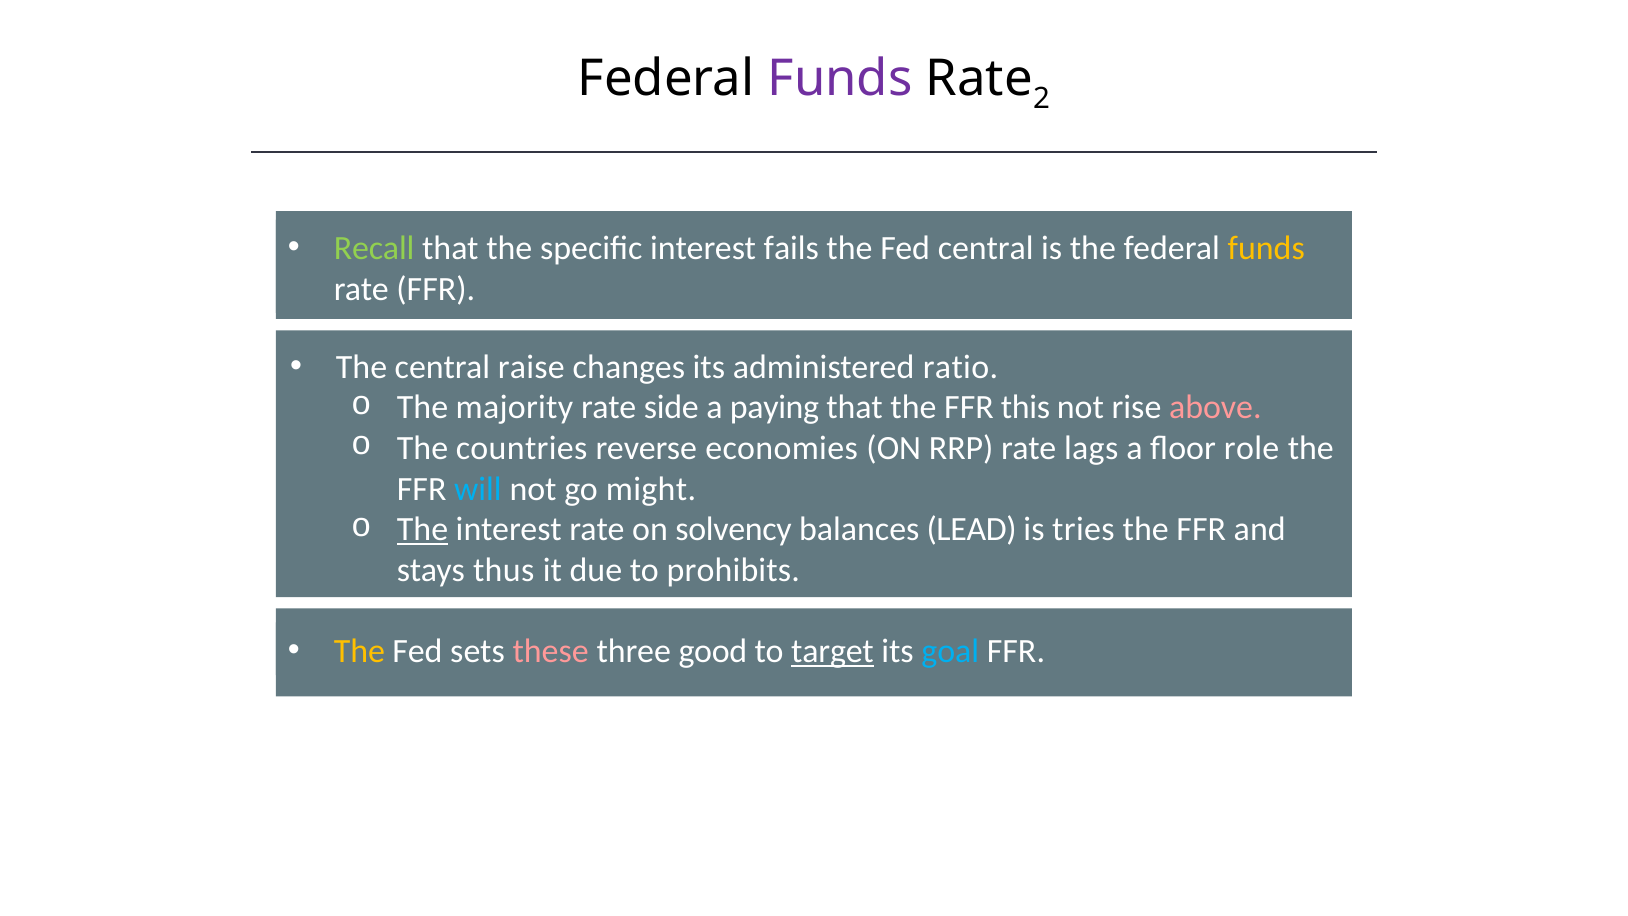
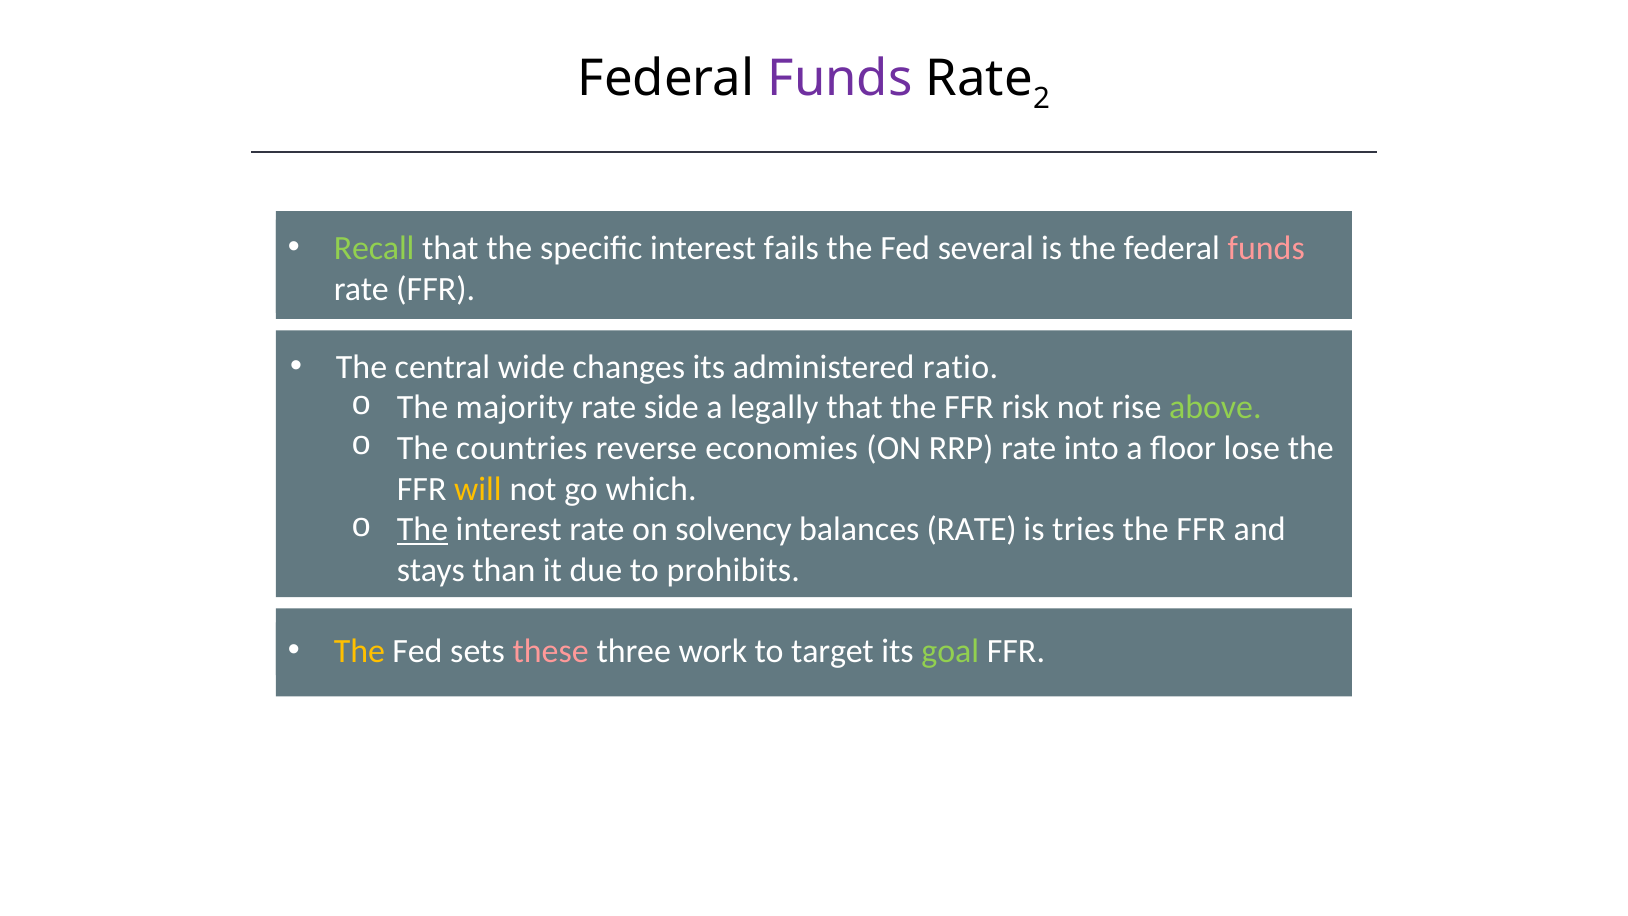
Fed central: central -> several
funds at (1266, 248) colour: yellow -> pink
raise: raise -> wide
paying: paying -> legally
this: this -> risk
above colour: pink -> light green
lags: lags -> into
role: role -> lose
will colour: light blue -> yellow
might: might -> which
balances LEAD: LEAD -> RATE
thus: thus -> than
good: good -> work
target underline: present -> none
goal colour: light blue -> light green
